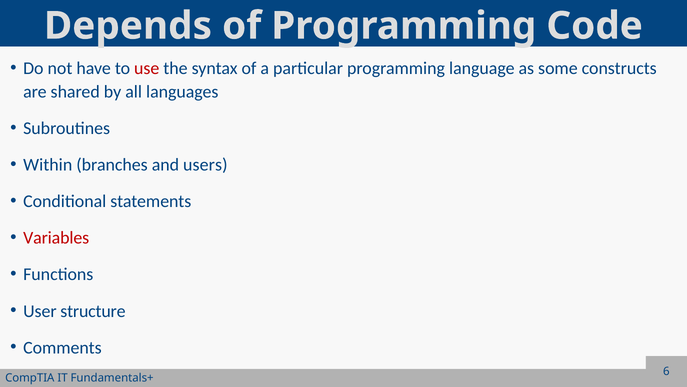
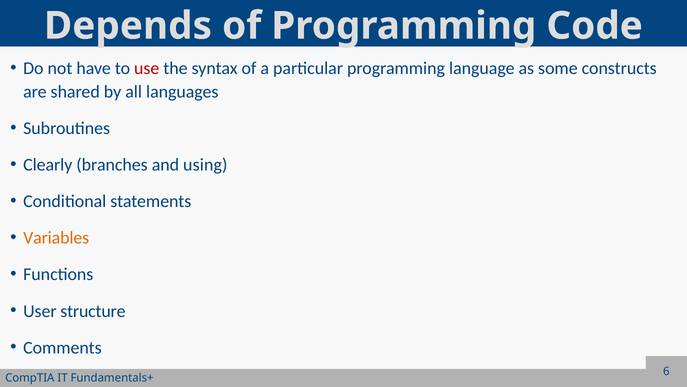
Within: Within -> Clearly
users: users -> using
Variables colour: red -> orange
